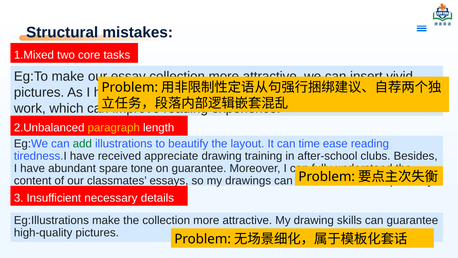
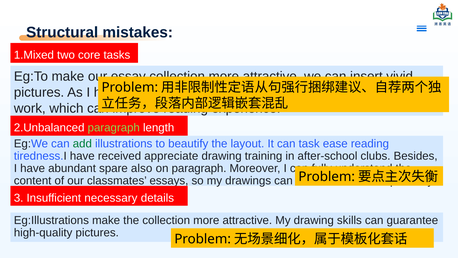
paragraph at (114, 128) colour: yellow -> light green
time: time -> task
tone: tone -> also
on guarantee: guarantee -> paragraph
